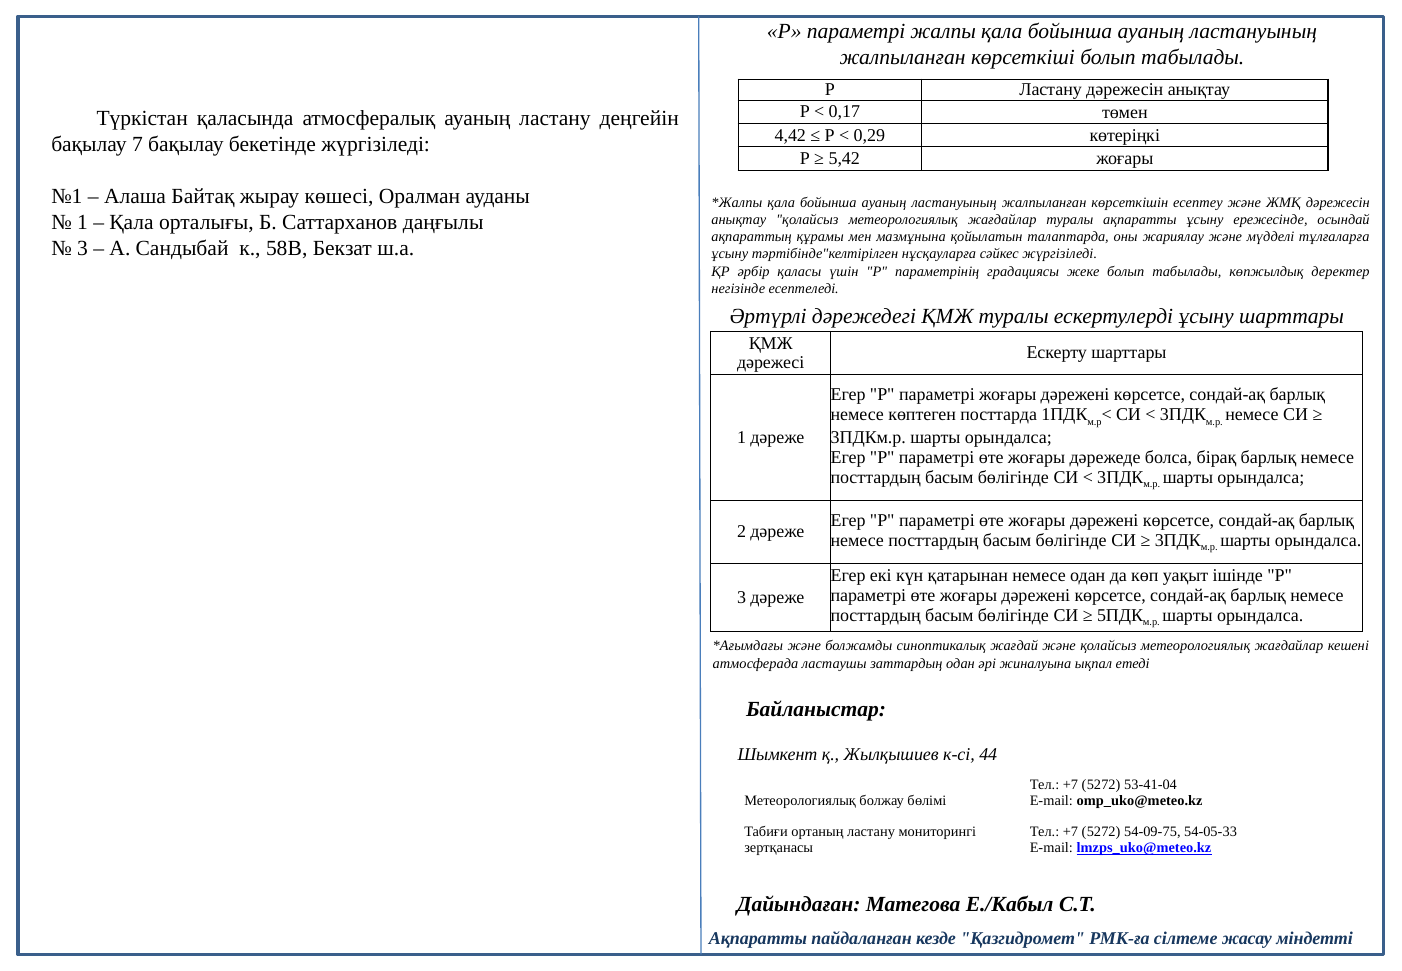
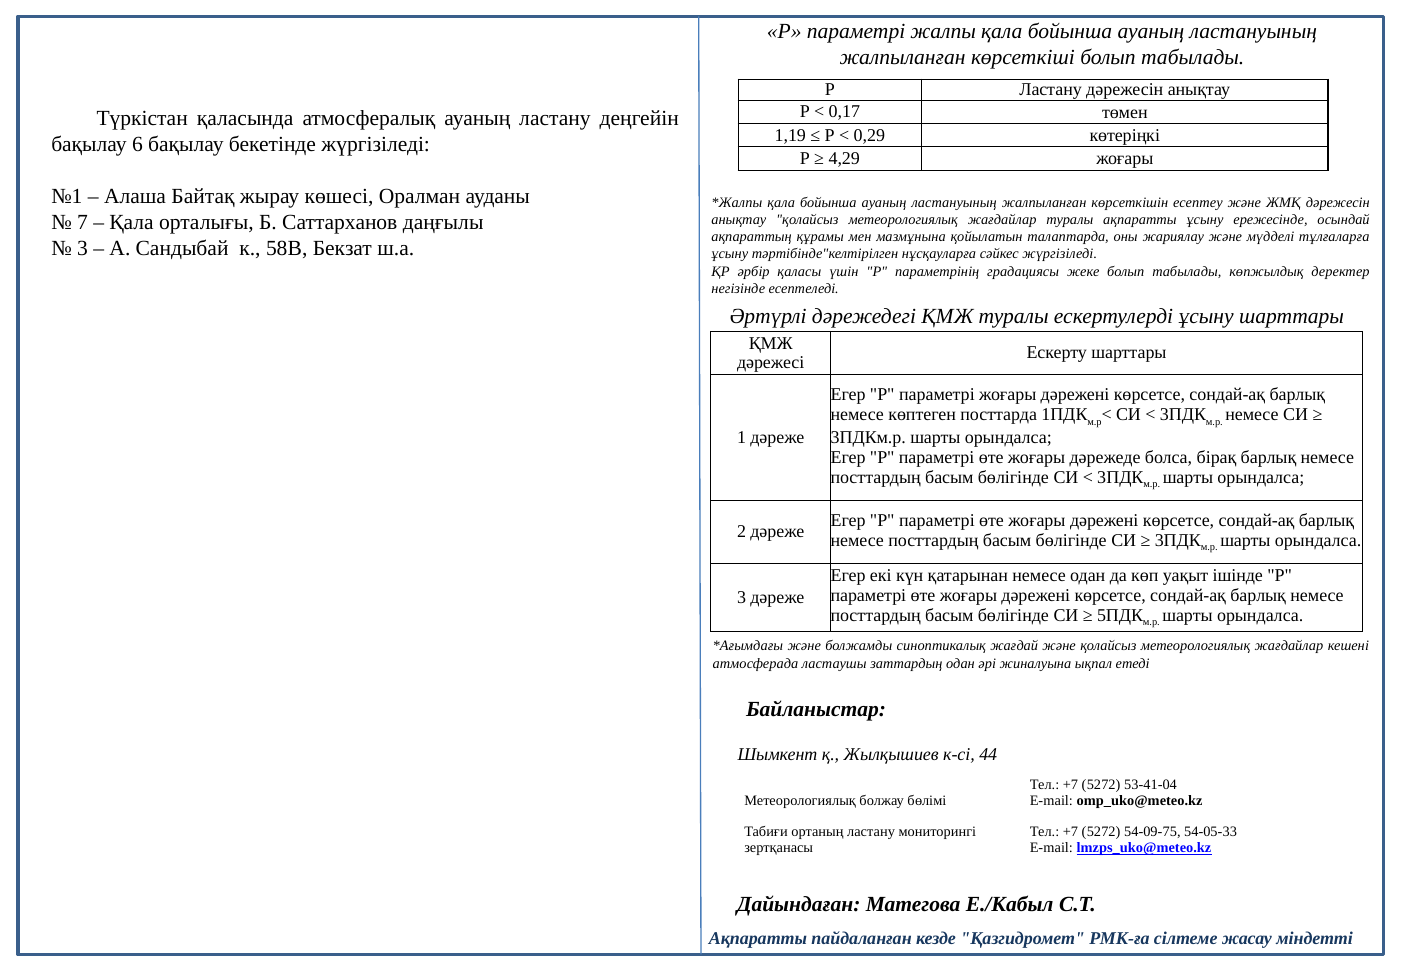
4,42: 4,42 -> 1,19
7: 7 -> 6
5,42: 5,42 -> 4,29
1 at (83, 222): 1 -> 7
